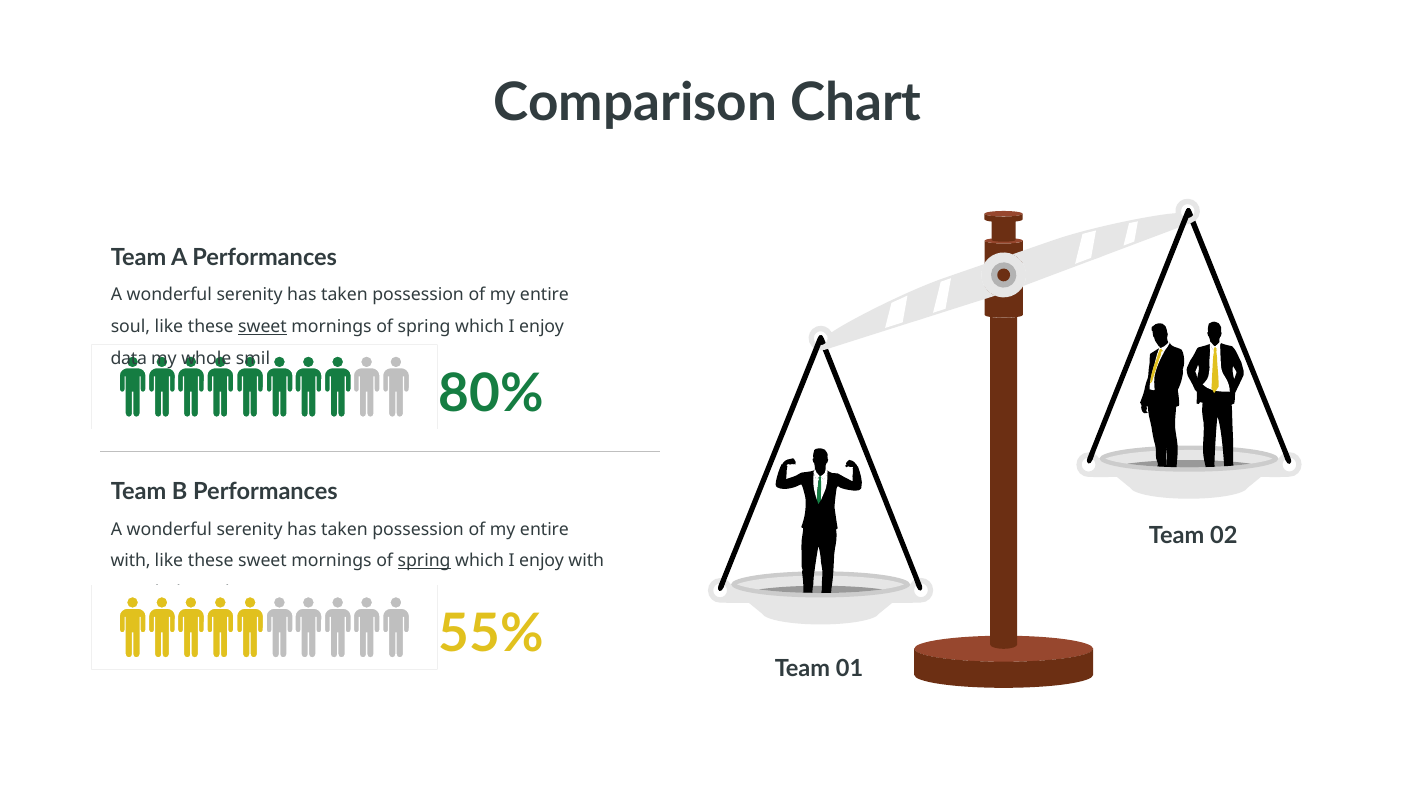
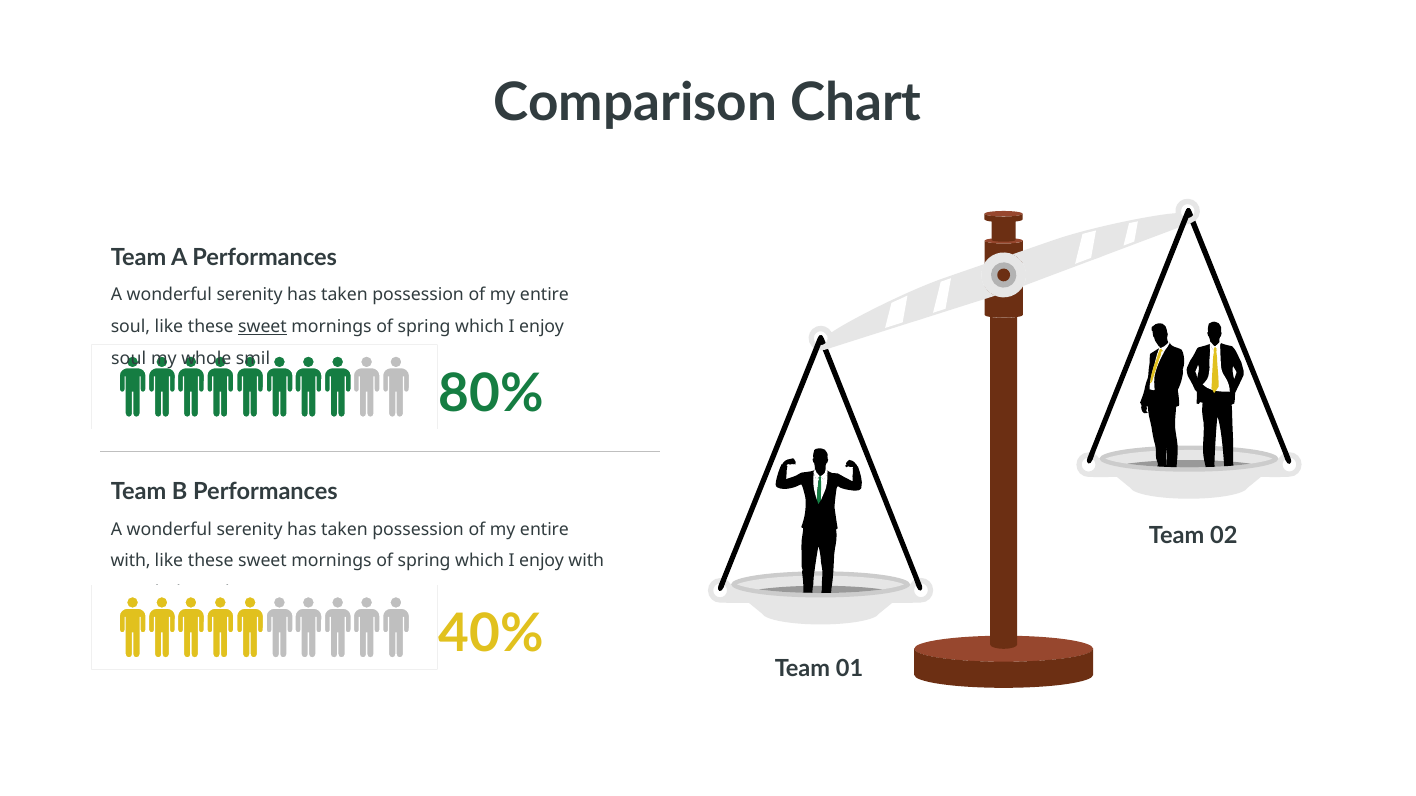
data at (129, 359): data -> soul
spring at (424, 561) underline: present -> none
55%: 55% -> 40%
